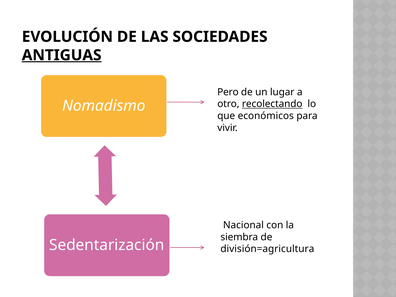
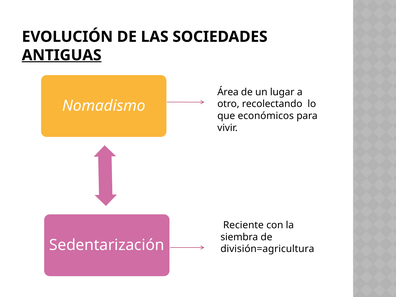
Pero: Pero -> Área
recolectando underline: present -> none
Nacional: Nacional -> Reciente
